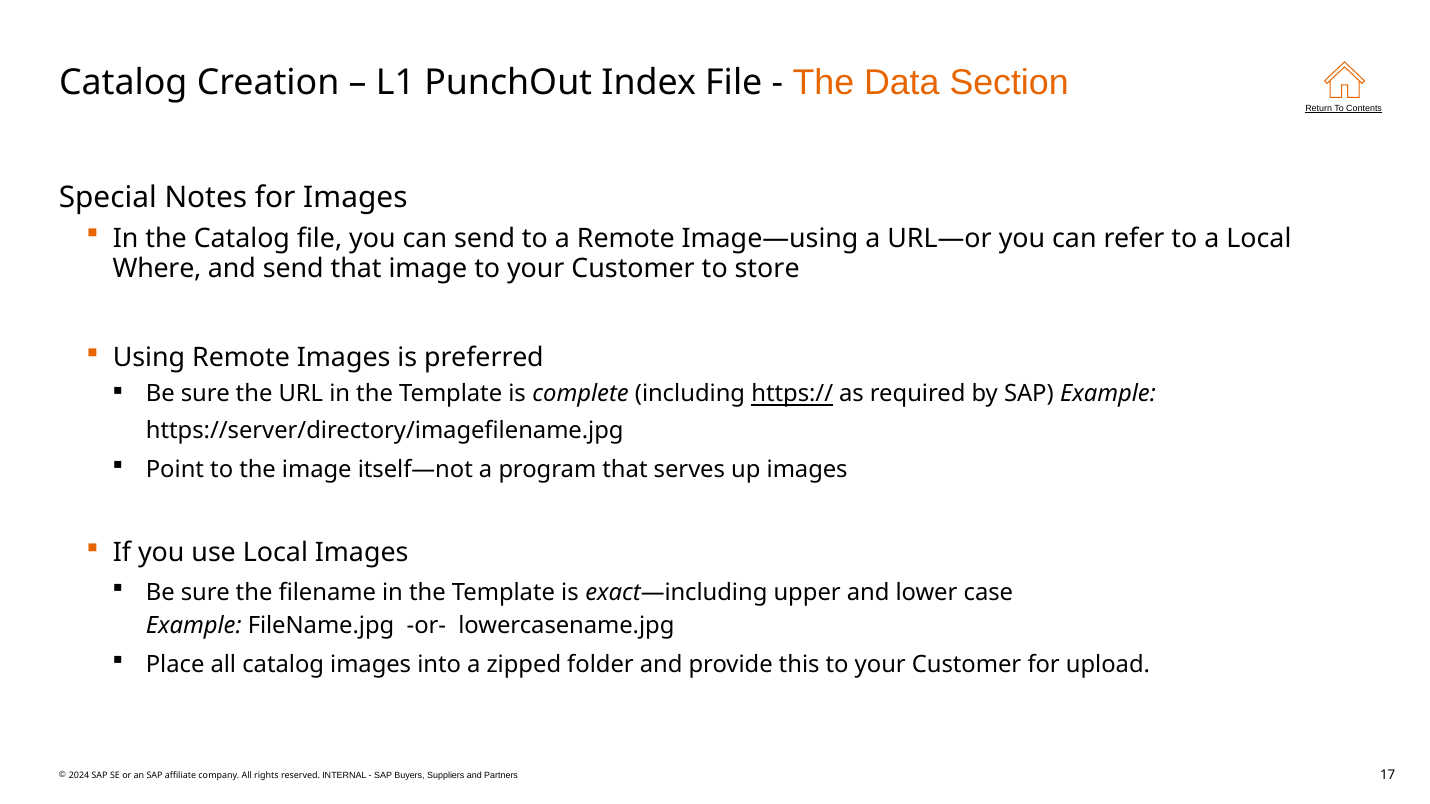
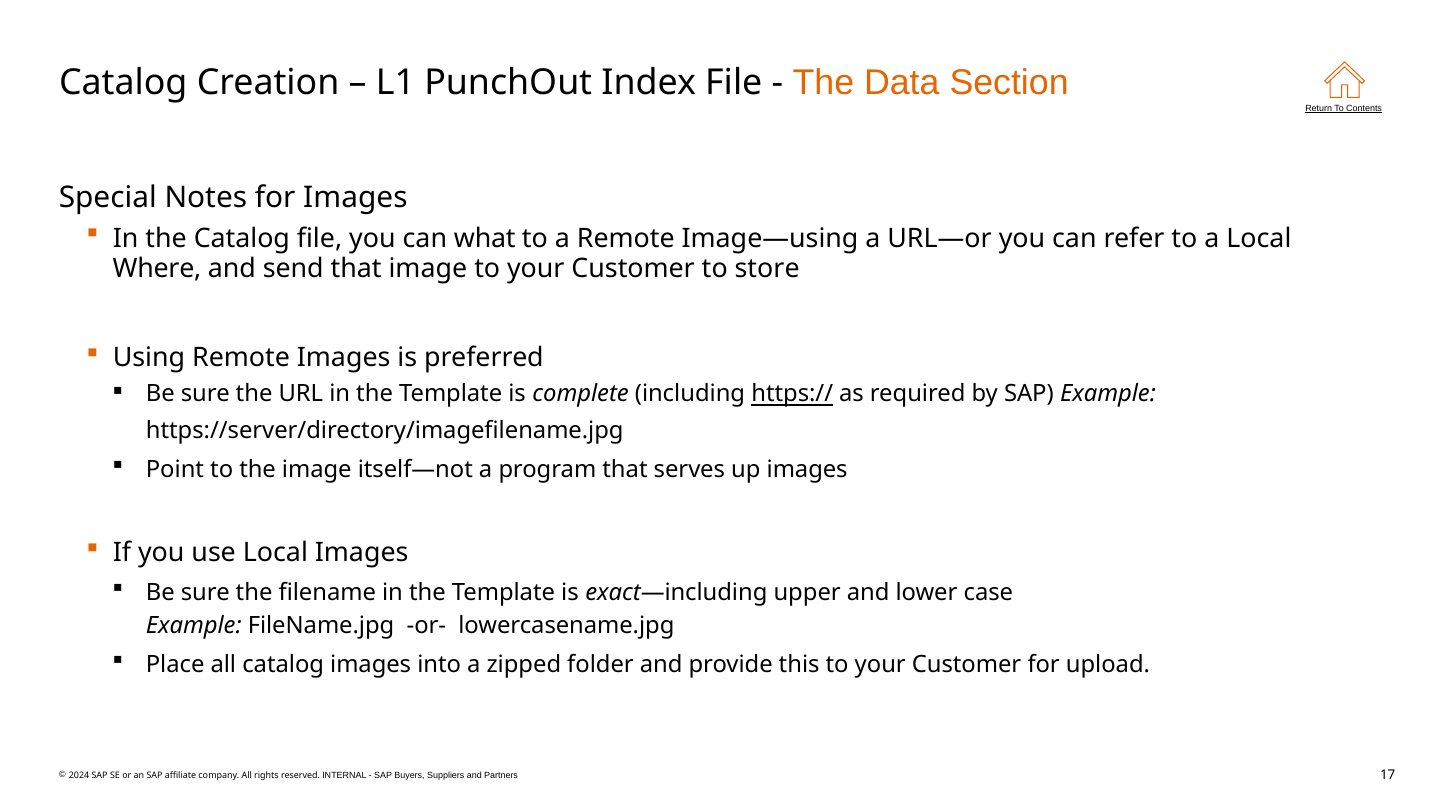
can send: send -> what
